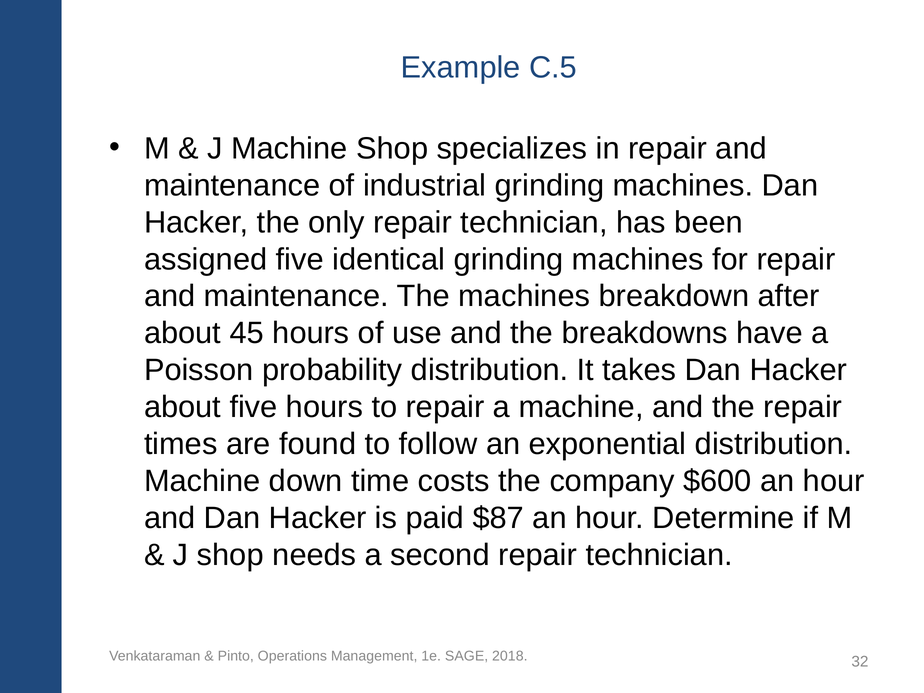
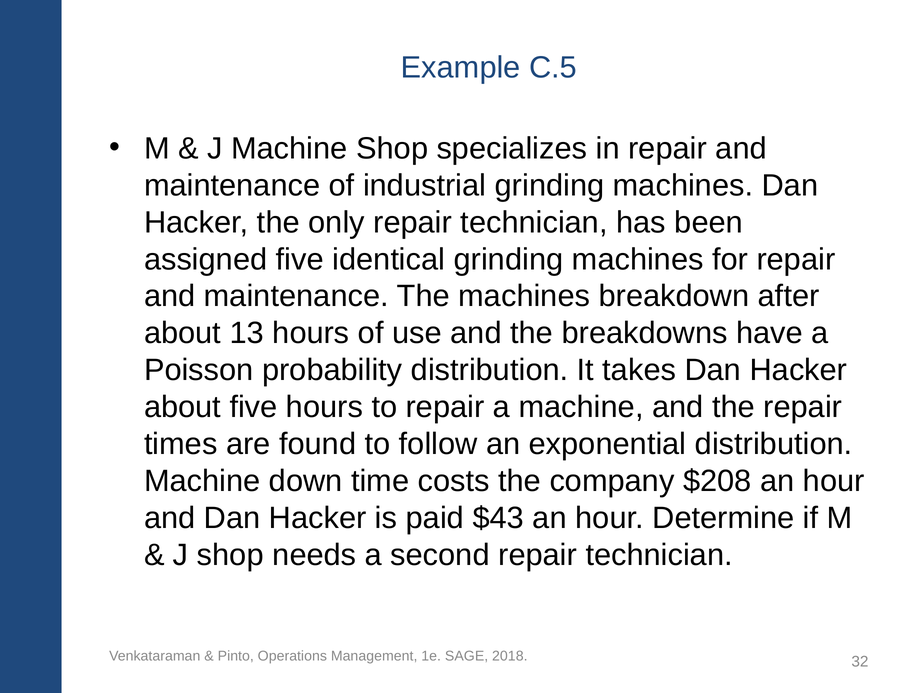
45: 45 -> 13
$600: $600 -> $208
$87: $87 -> $43
